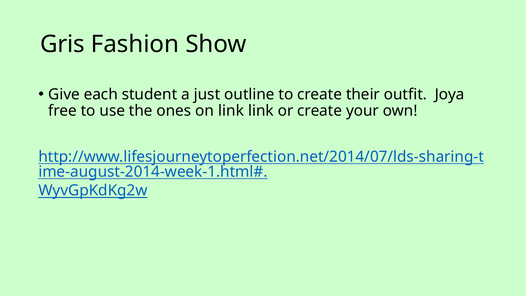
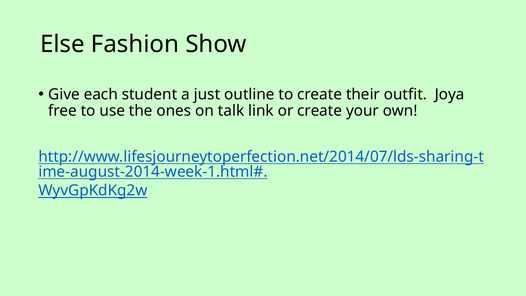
Gris: Gris -> Else
on link: link -> talk
